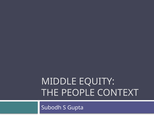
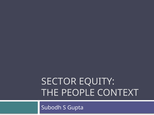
MIDDLE: MIDDLE -> SECTOR
